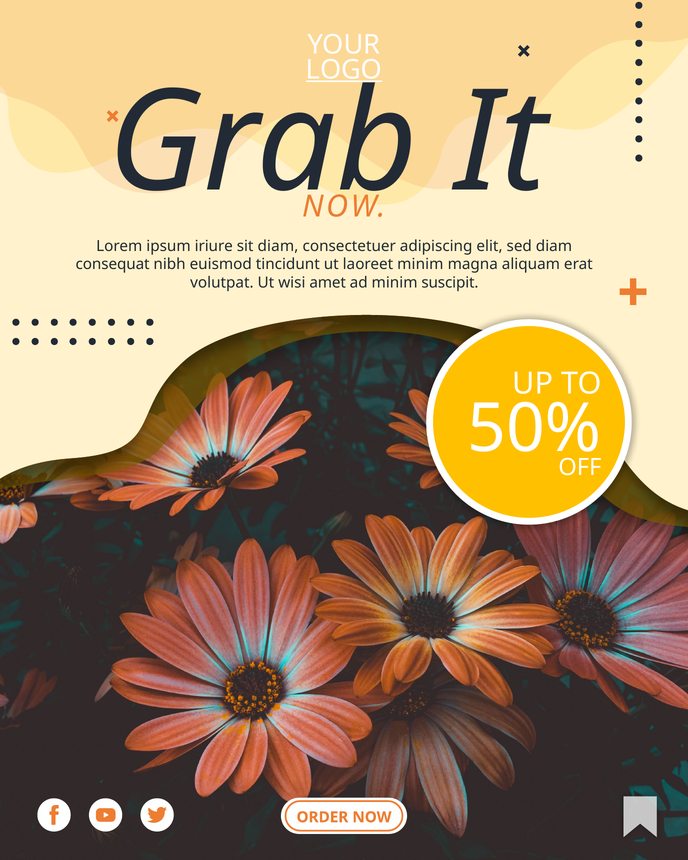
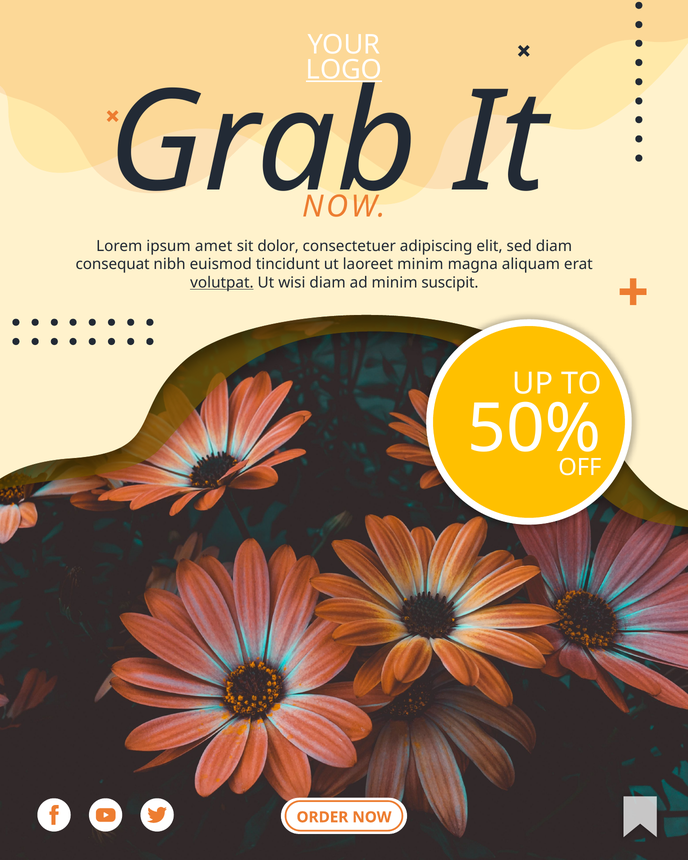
iriure: iriure -> amet
sit diam: diam -> dolor
volutpat underline: none -> present
wisi amet: amet -> diam
